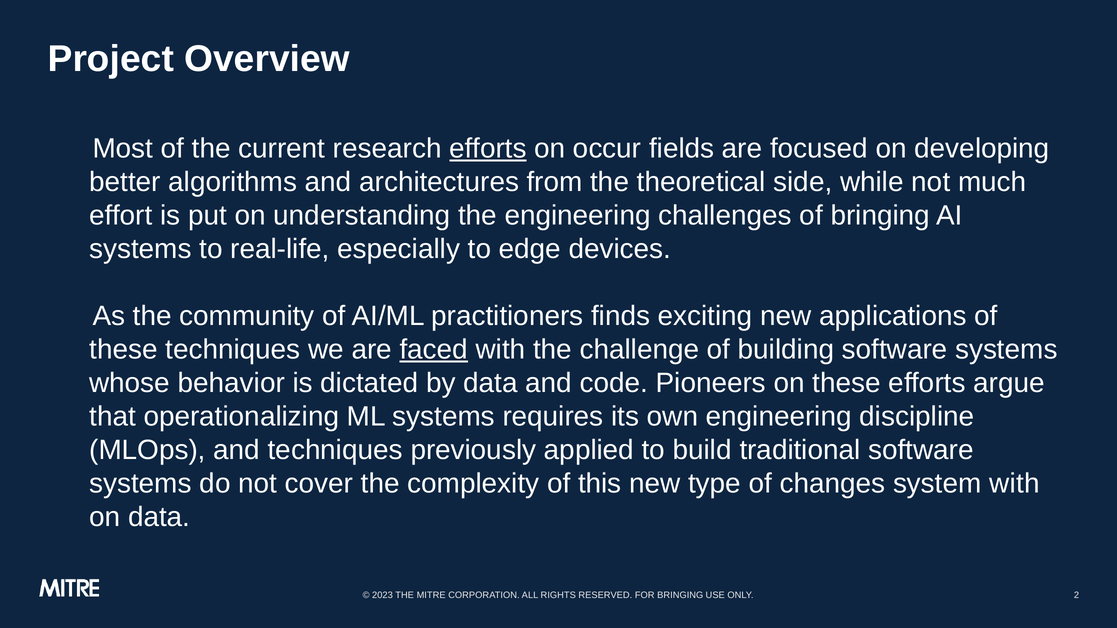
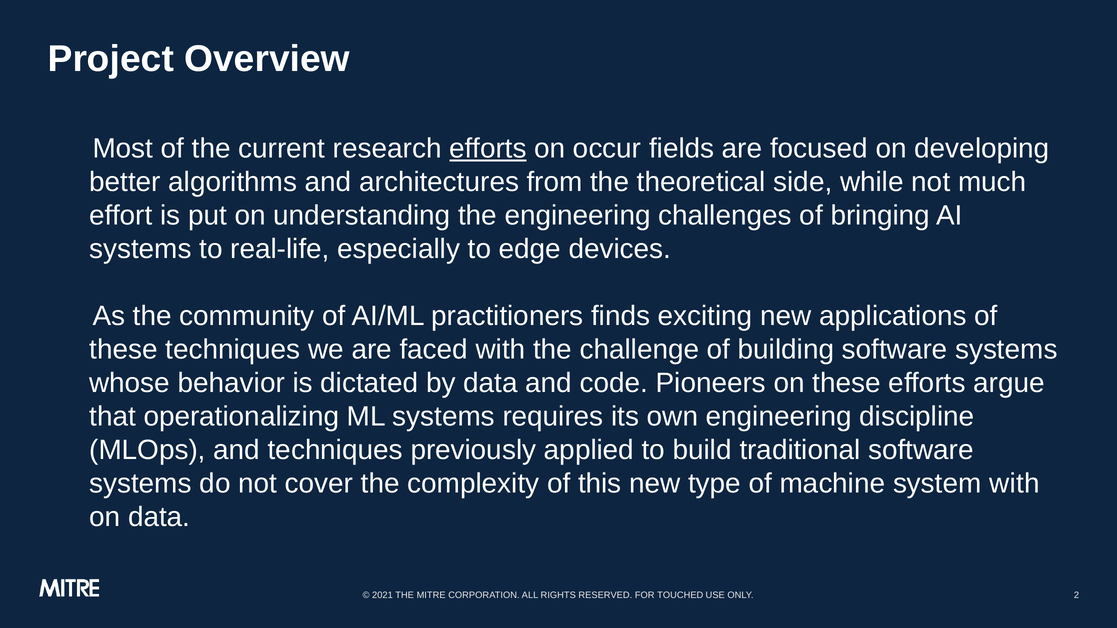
faced underline: present -> none
changes: changes -> machine
2023: 2023 -> 2021
FOR BRINGING: BRINGING -> TOUCHED
